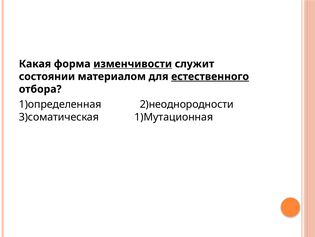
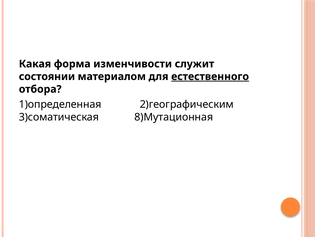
изменчивости underline: present -> none
2)неоднородности: 2)неоднородности -> 2)географическим
1)Мутационная: 1)Мутационная -> 8)Мутационная
